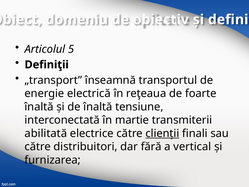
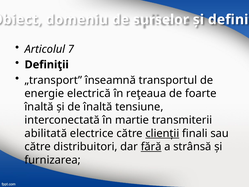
obiectiv: obiectiv -> surselor
5: 5 -> 7
fără underline: none -> present
vertical: vertical -> strânsă
